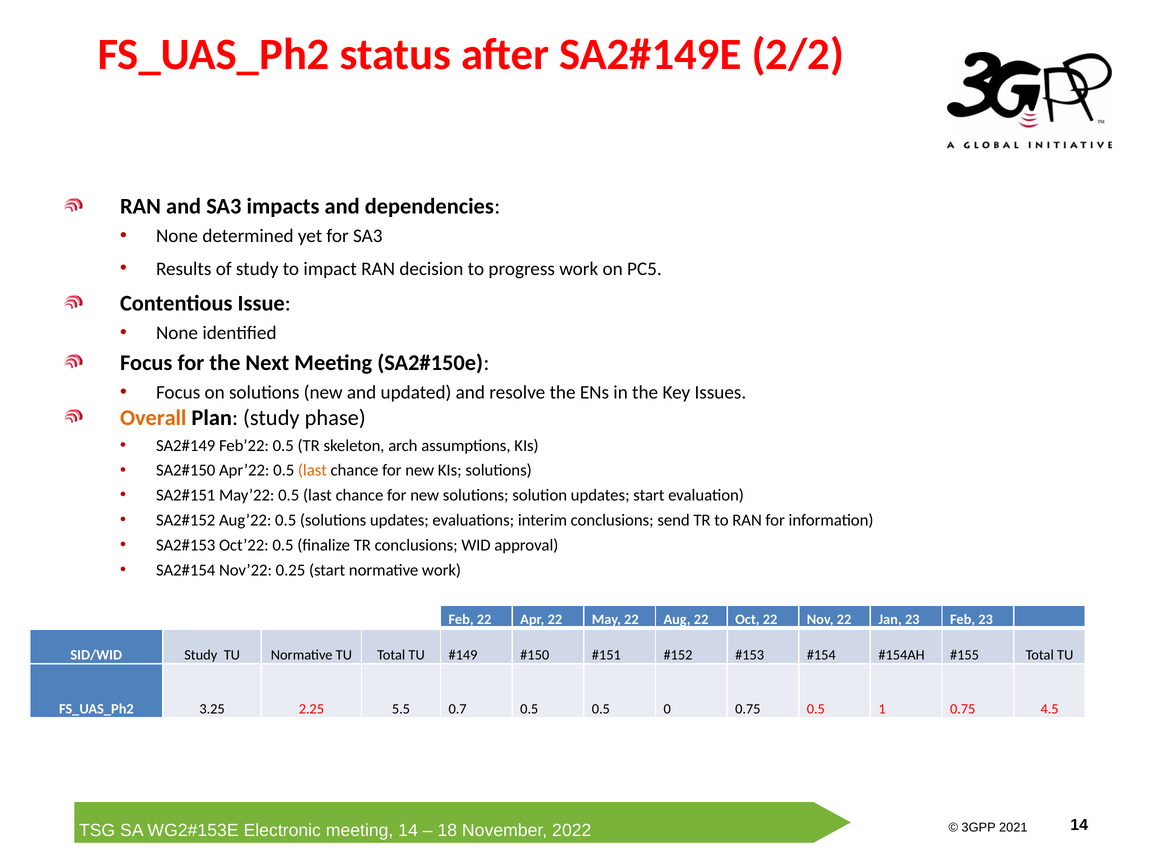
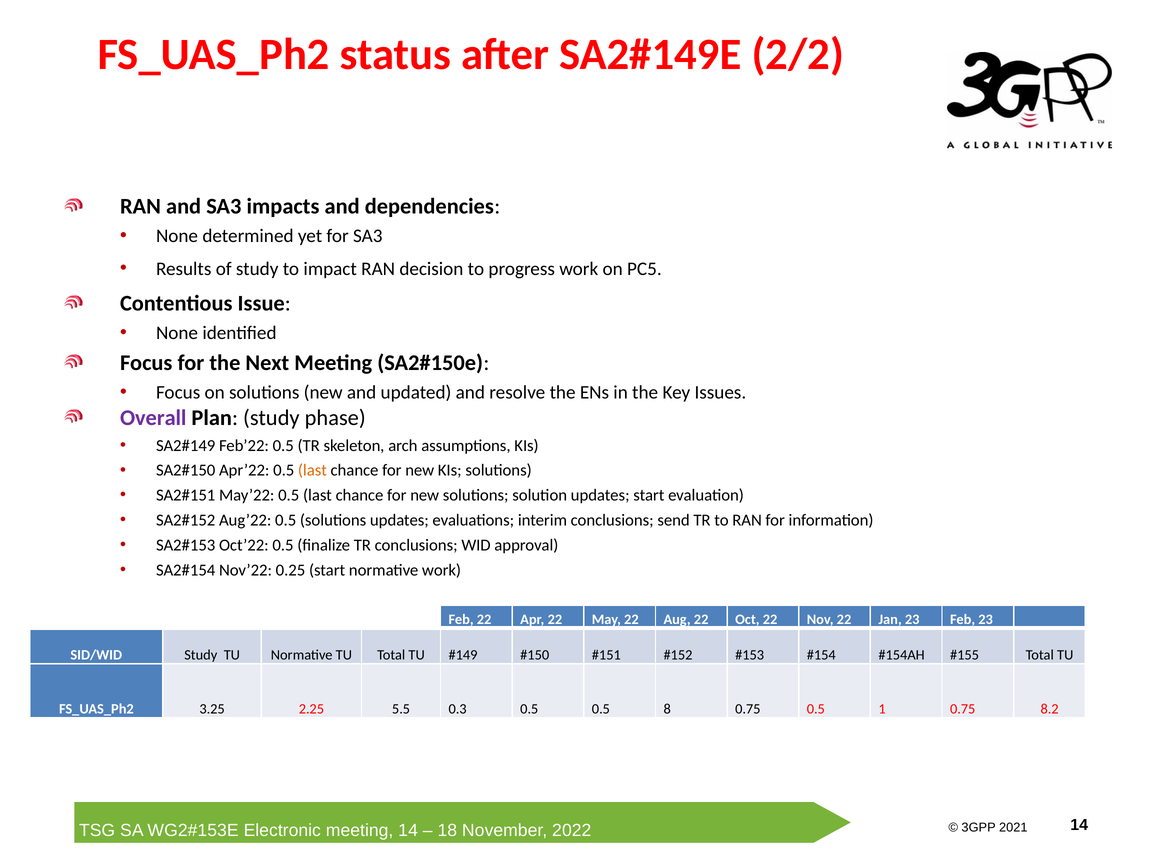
Overall colour: orange -> purple
0.7: 0.7 -> 0.3
0: 0 -> 8
4.5: 4.5 -> 8.2
